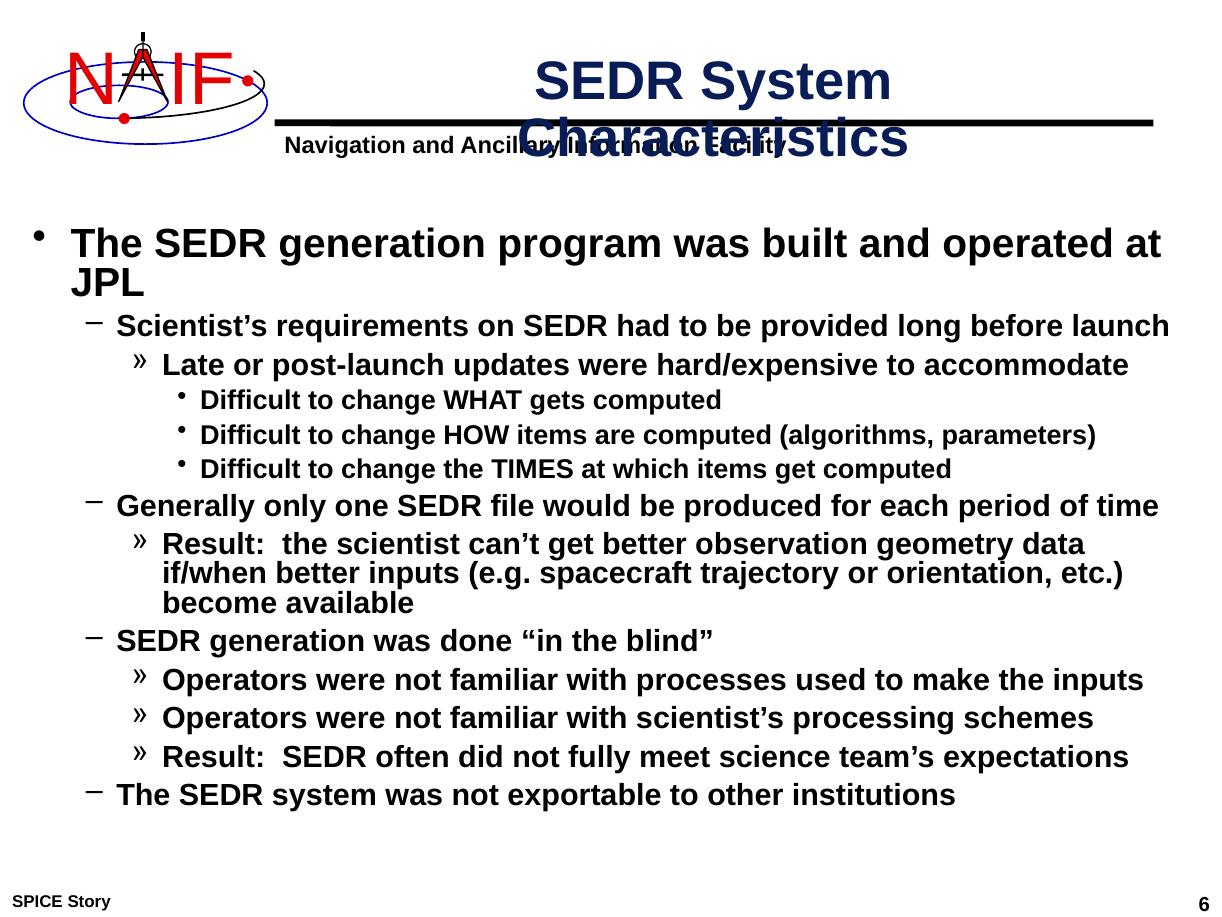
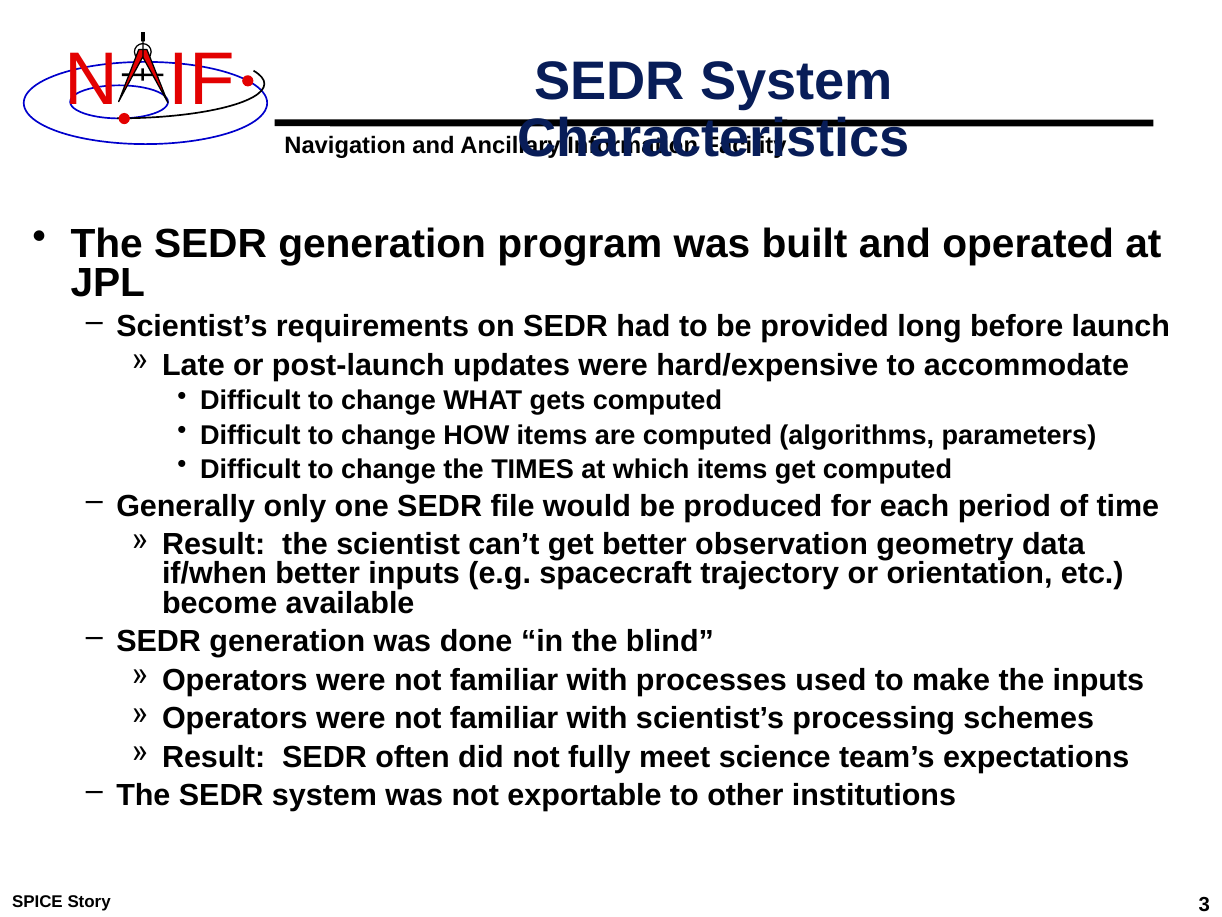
6: 6 -> 3
